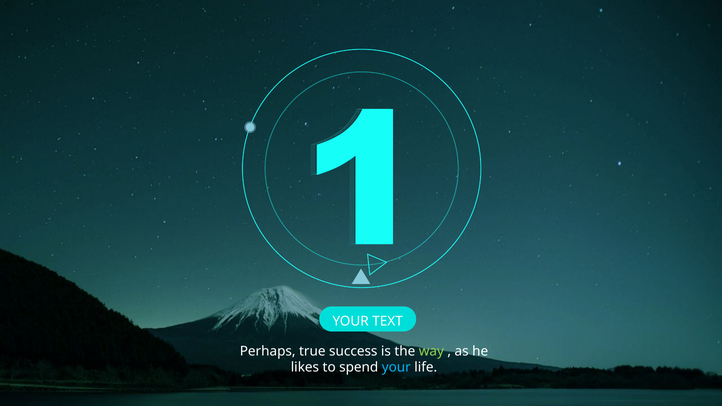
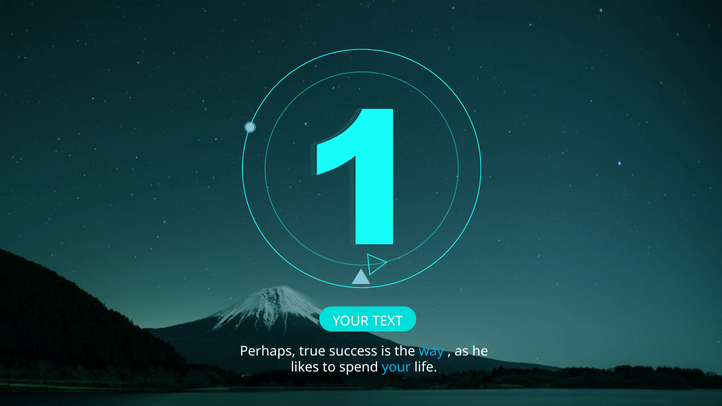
way colour: light green -> light blue
